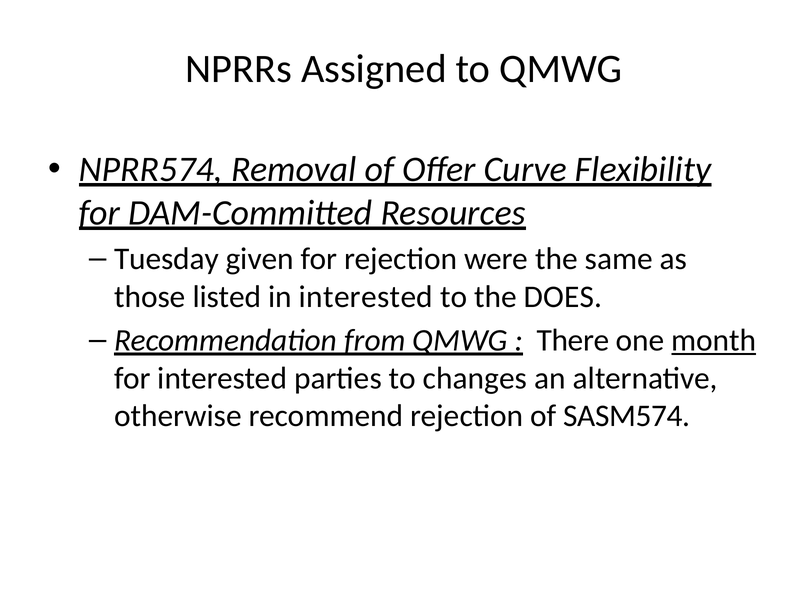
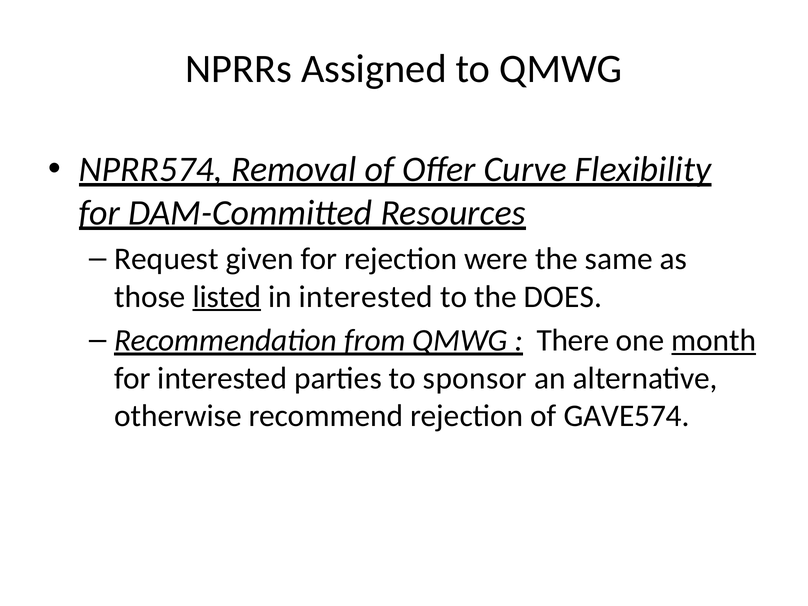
Tuesday: Tuesday -> Request
listed underline: none -> present
changes: changes -> sponsor
SASM574: SASM574 -> GAVE574
